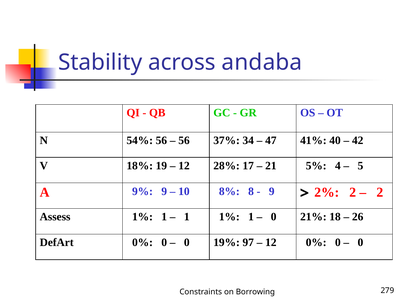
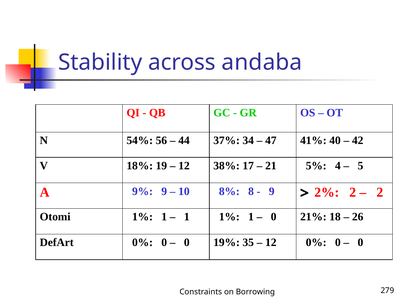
56 at (184, 141): 56 -> 44
28%: 28% -> 38%
Assess: Assess -> Otomi
97: 97 -> 35
